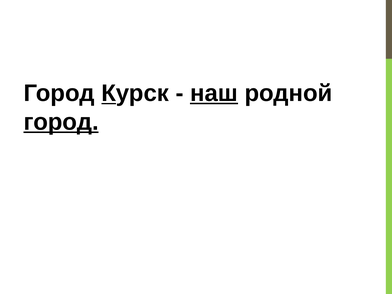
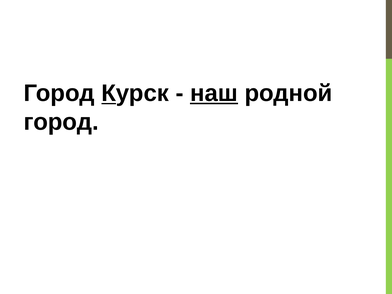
город at (61, 122) underline: present -> none
